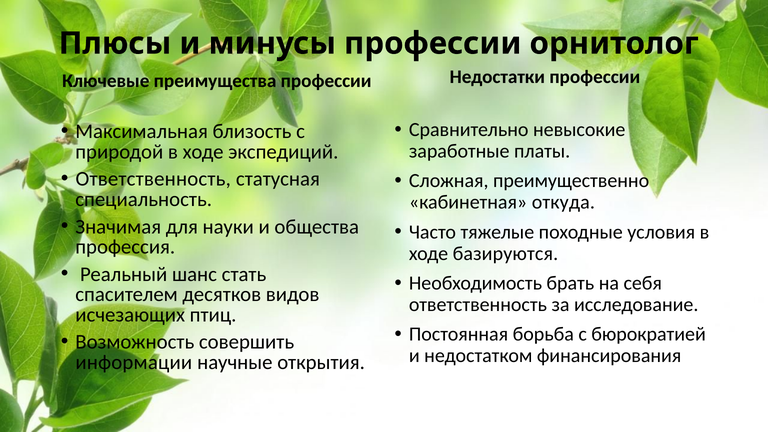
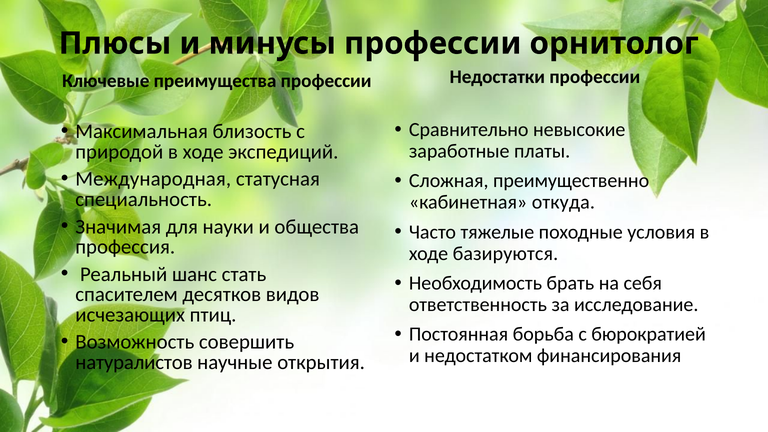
Ответственность at (153, 179): Ответственность -> Международная
информации: информации -> натуралистов
